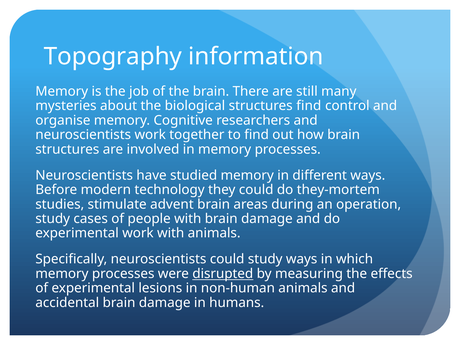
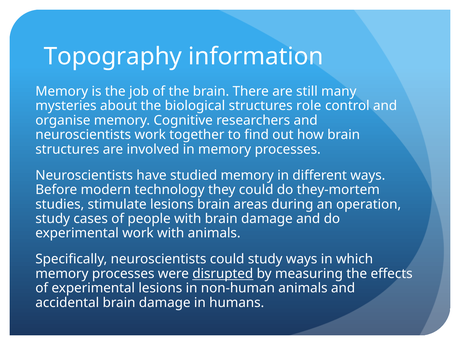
structures find: find -> role
stimulate advent: advent -> lesions
